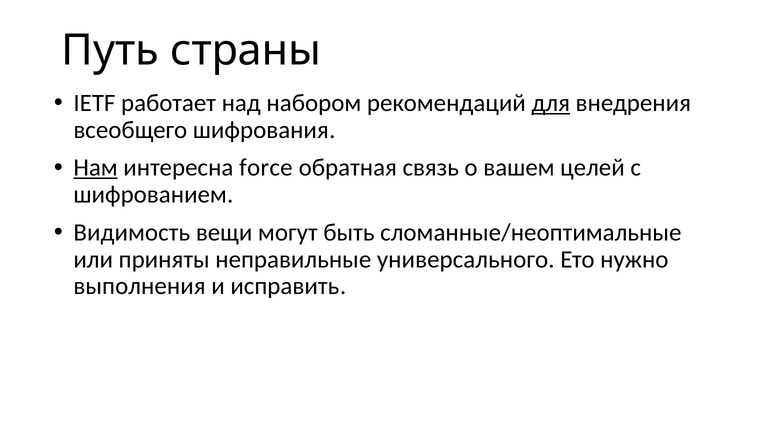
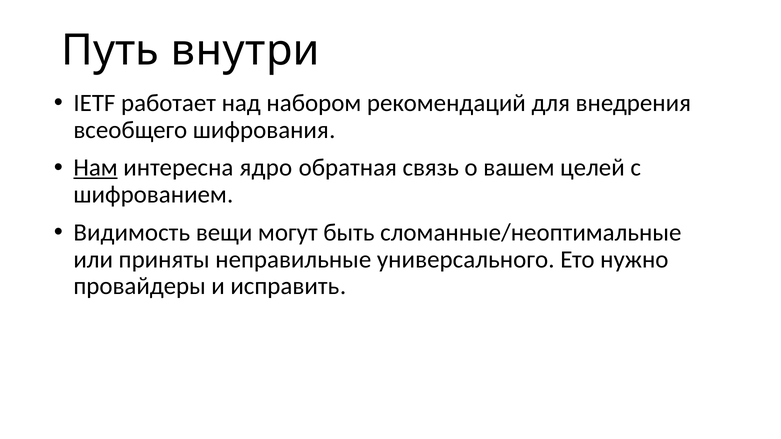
страны: страны -> внутри
для underline: present -> none
force: force -> ядро
выполнения: выполнения -> провайдеры
